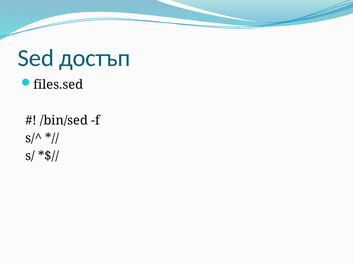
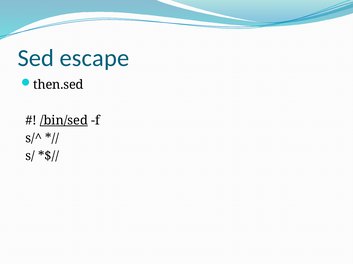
достъп: достъп -> escape
files.sed: files.sed -> then.sed
/bin/sed underline: none -> present
